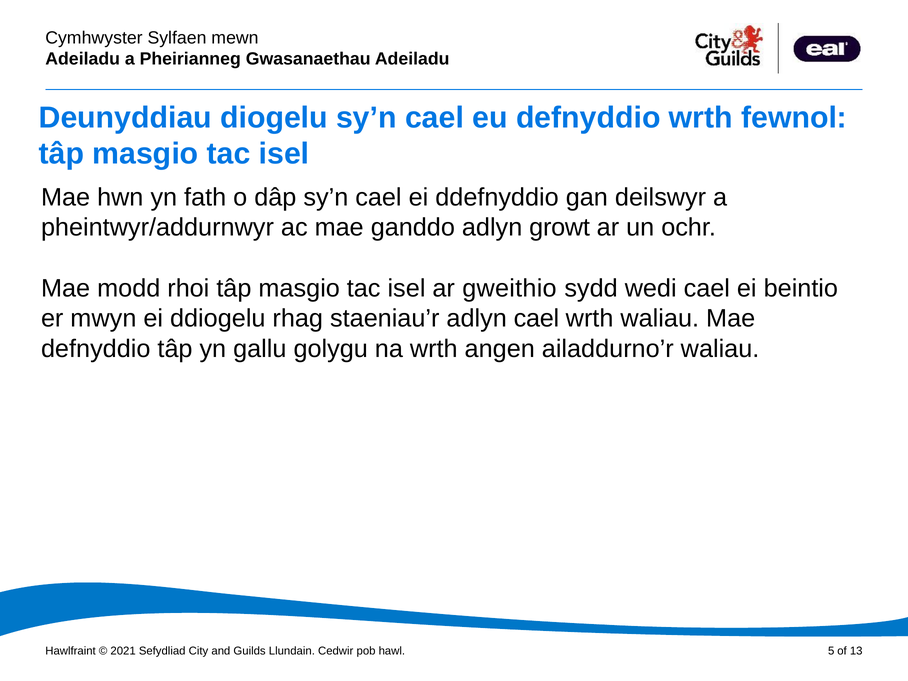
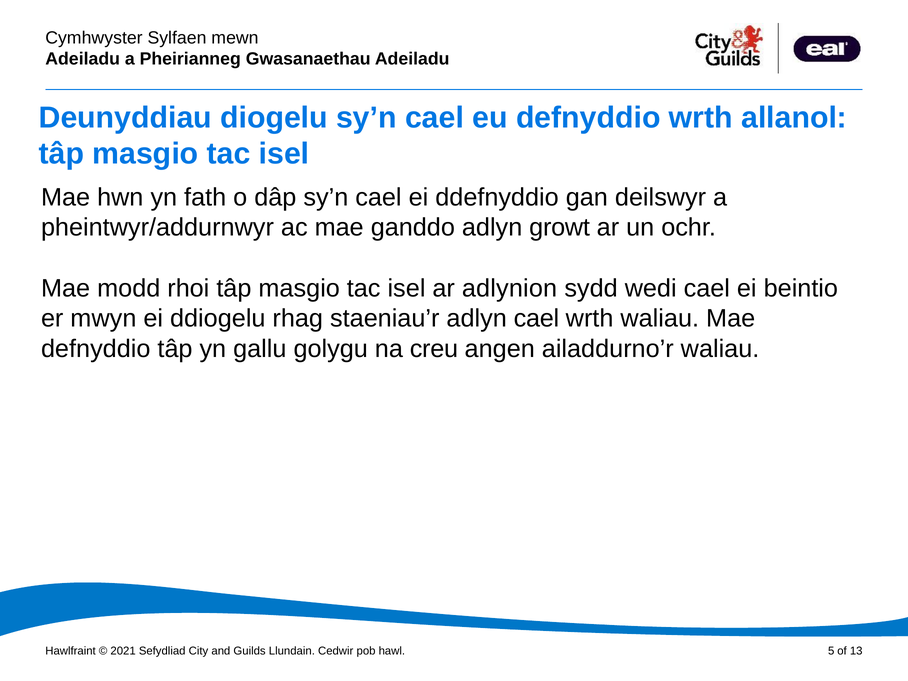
fewnol: fewnol -> allanol
gweithio: gweithio -> adlynion
na wrth: wrth -> creu
